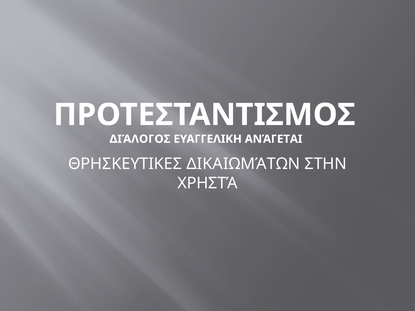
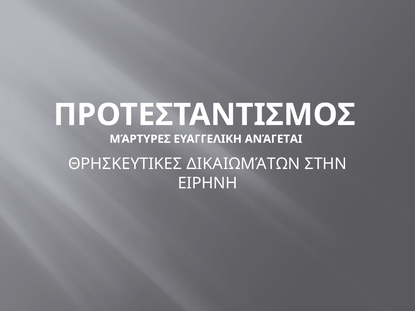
ΔΙΆΛΟΓΟΣ: ΔΙΆΛΟΓΟΣ -> ΜΆΡΤΥΡΕΣ
ΧΡΗΣΤΆ: ΧΡΗΣΤΆ -> ΕΙΡΗΝΗ
